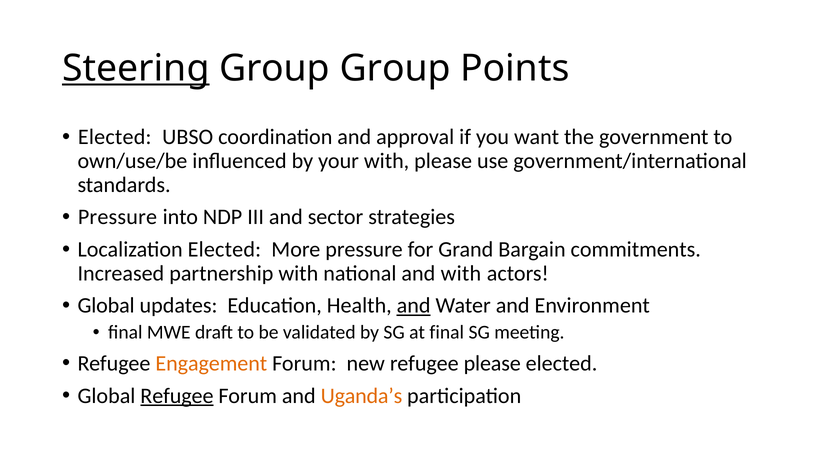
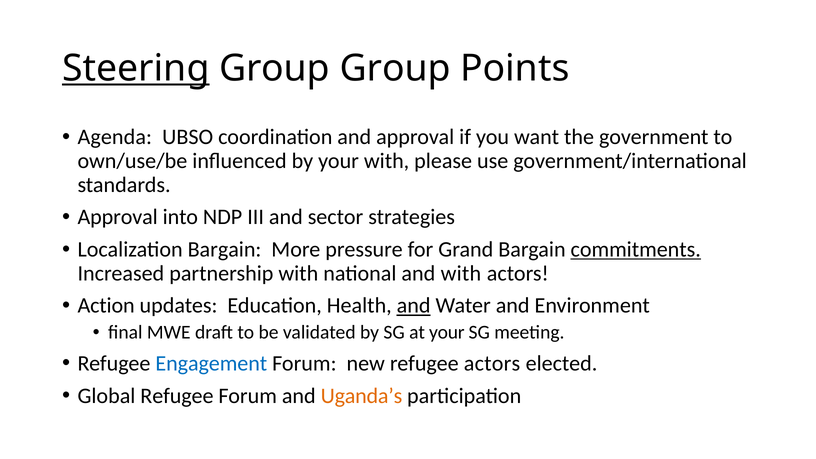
Elected at (115, 137): Elected -> Agenda
Pressure at (117, 217): Pressure -> Approval
Localization Elected: Elected -> Bargain
commitments underline: none -> present
Global at (106, 306): Global -> Action
at final: final -> your
Engagement colour: orange -> blue
refugee please: please -> actors
Refugee at (177, 396) underline: present -> none
